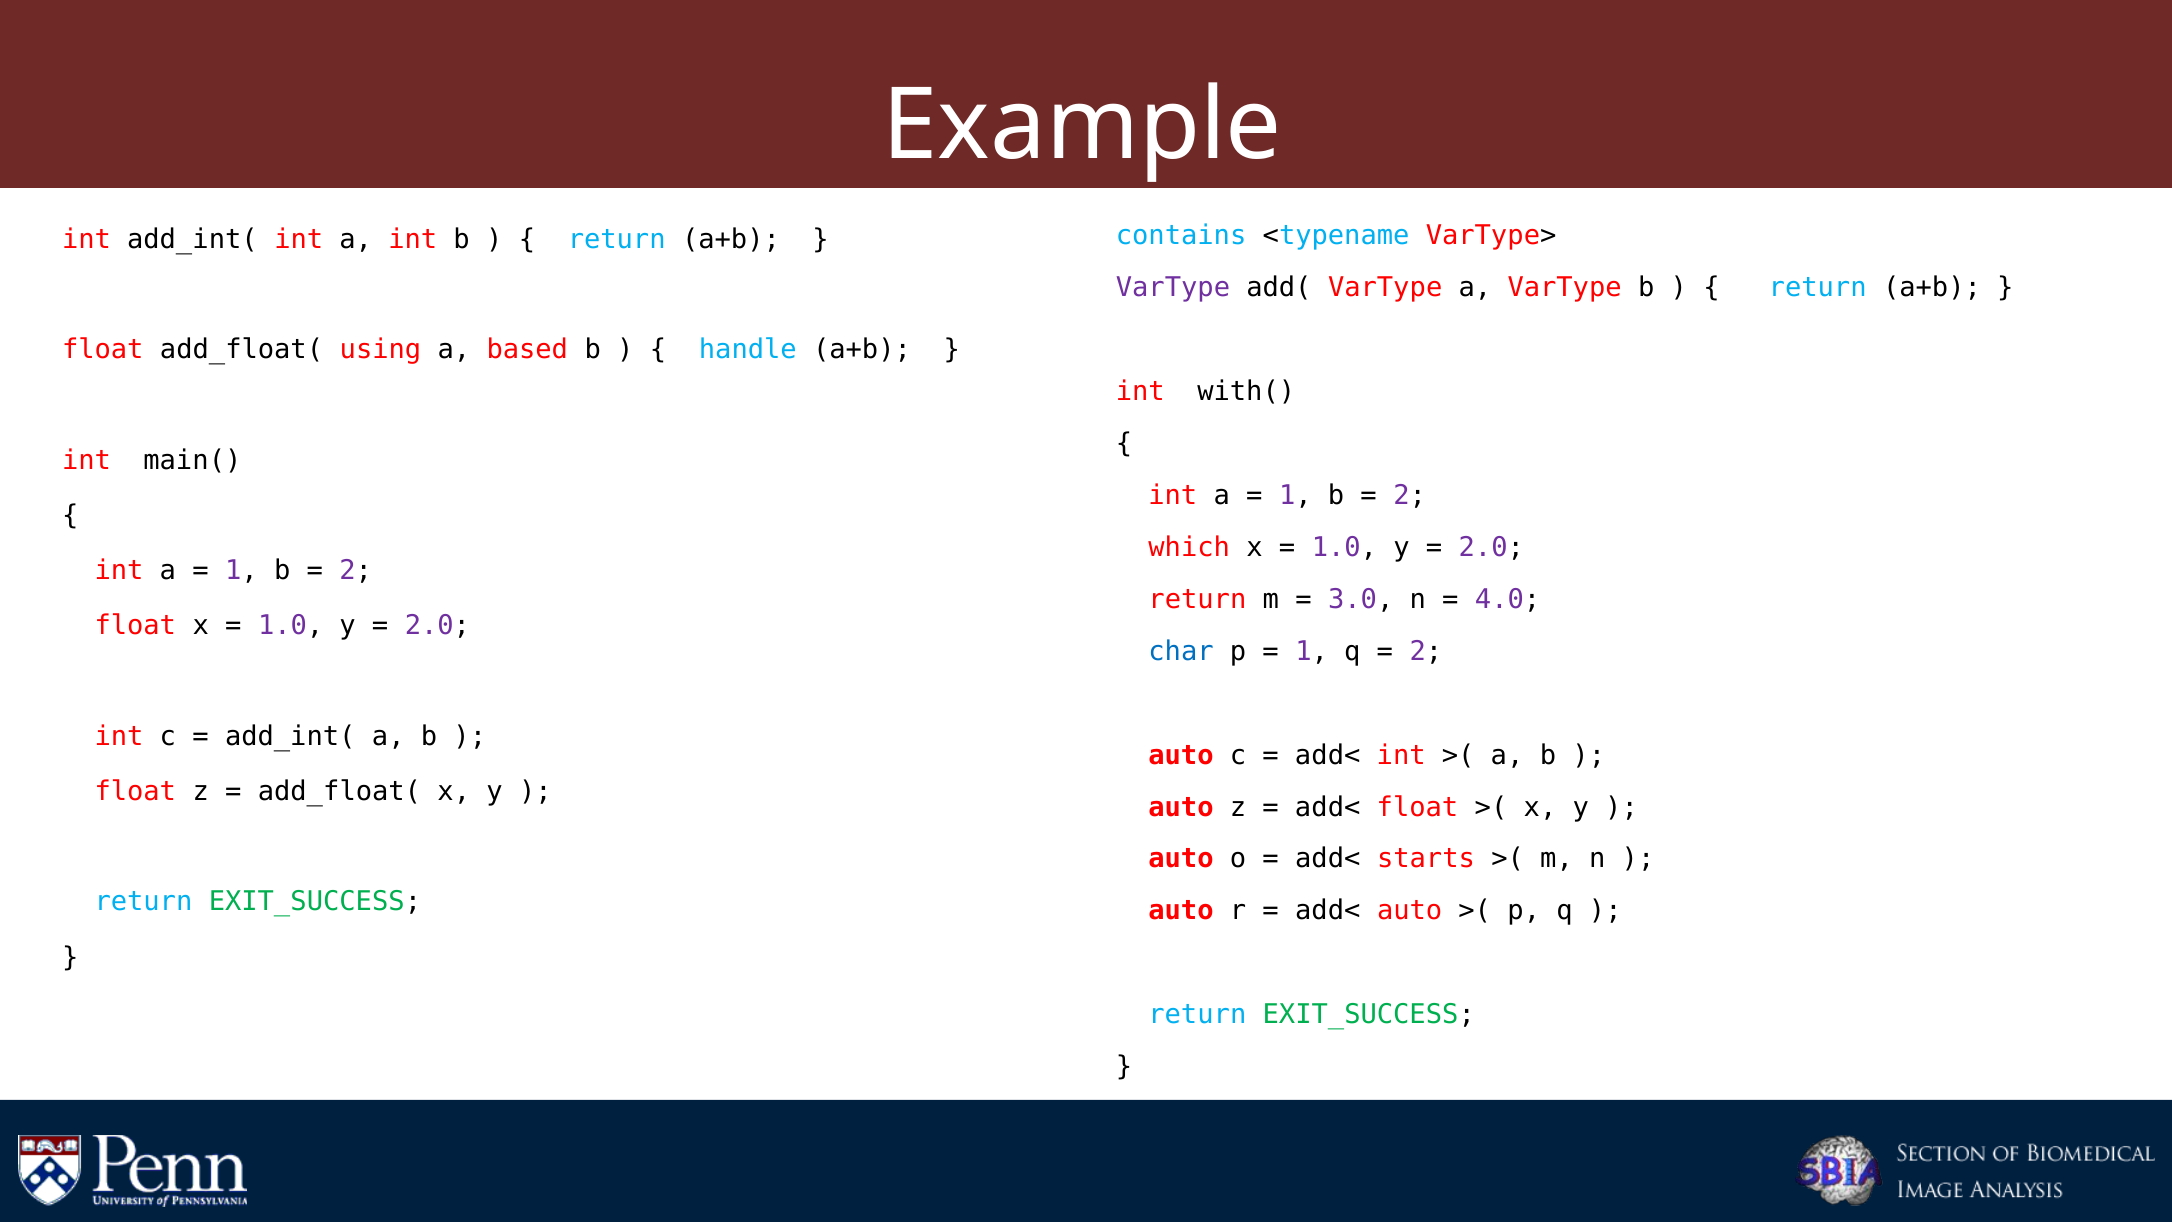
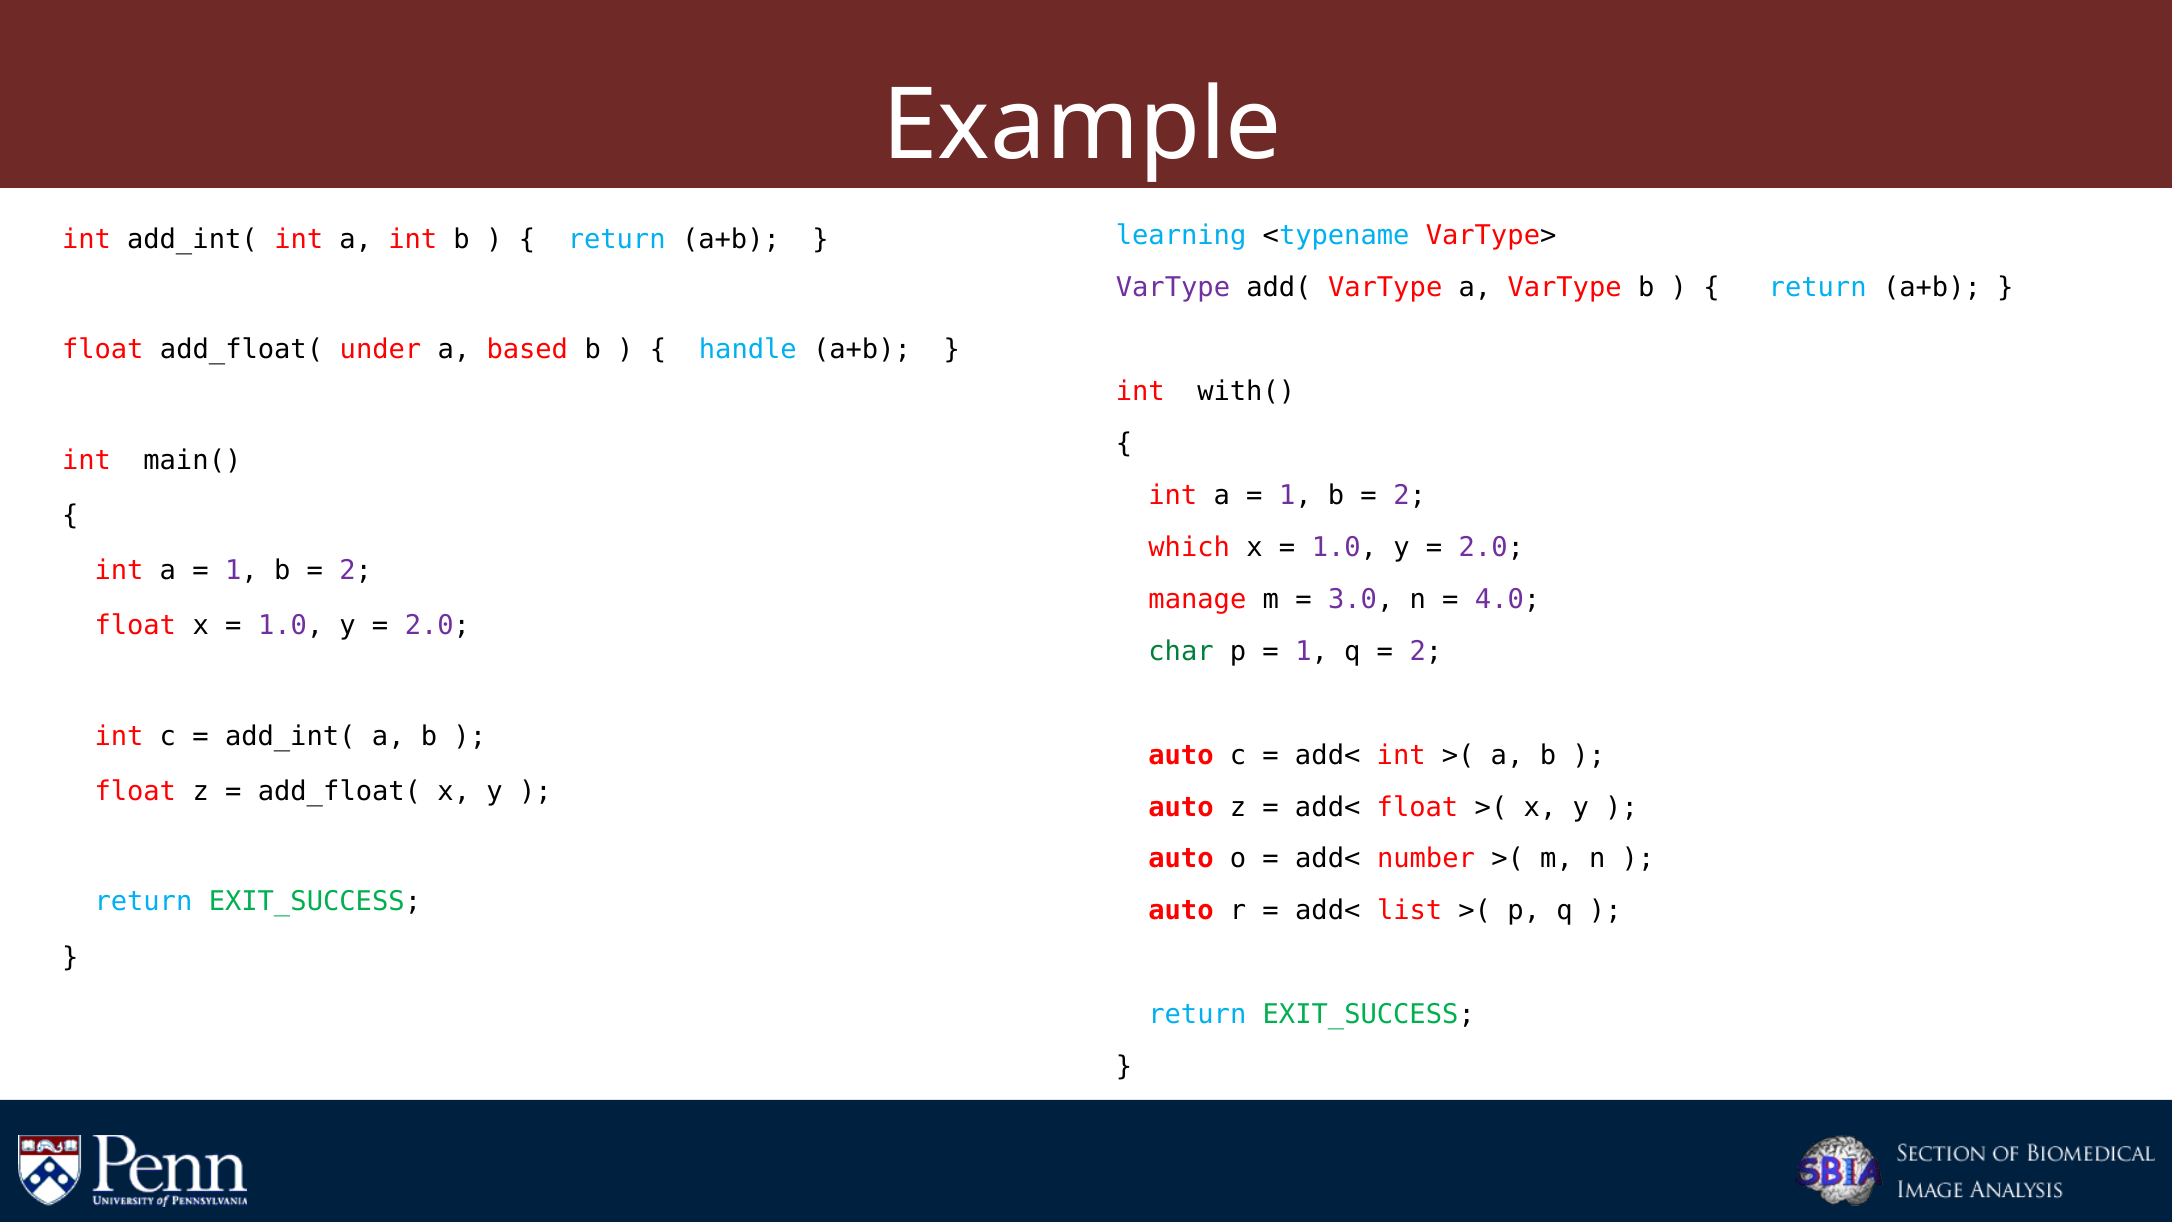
contains: contains -> learning
using: using -> under
return at (1197, 599): return -> manage
char colour: blue -> green
starts: starts -> number
add< auto: auto -> list
